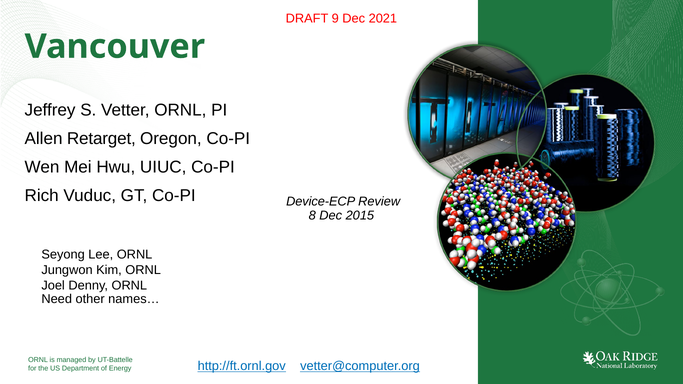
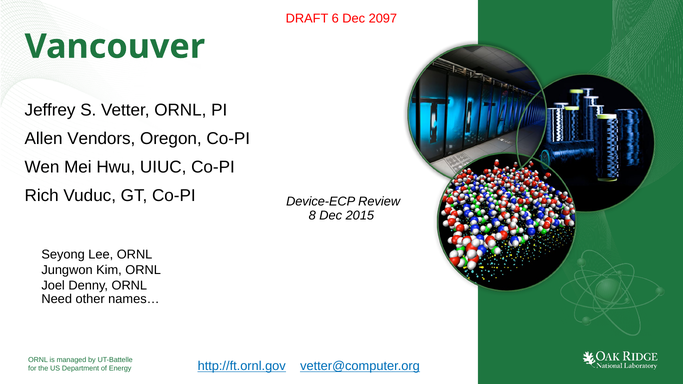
9: 9 -> 6
2021: 2021 -> 2097
Retarget: Retarget -> Vendors
